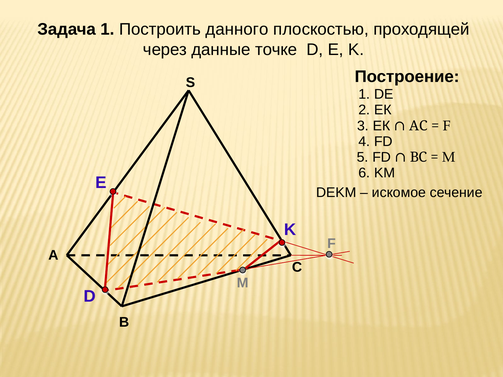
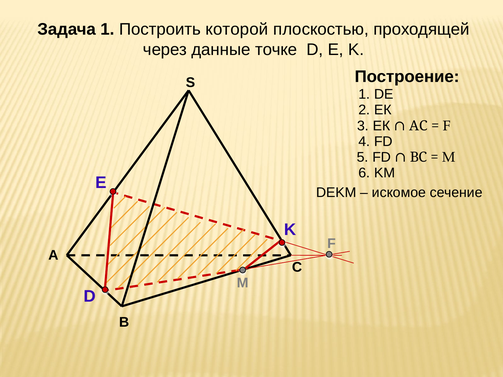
данного: данного -> которой
